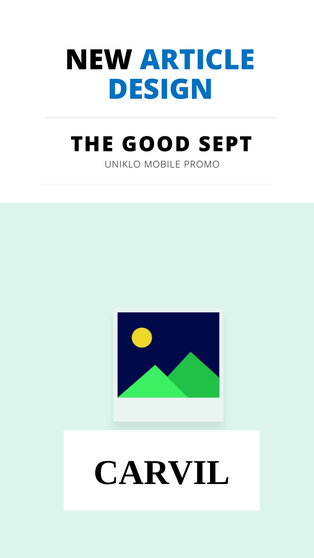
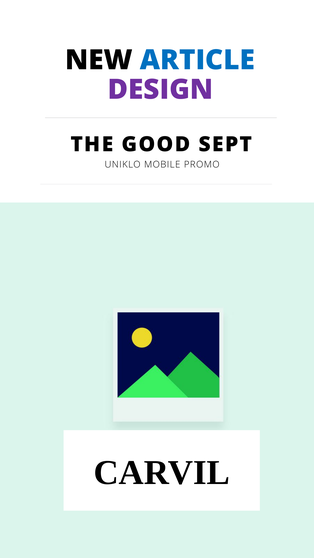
DESIGN colour: blue -> purple
